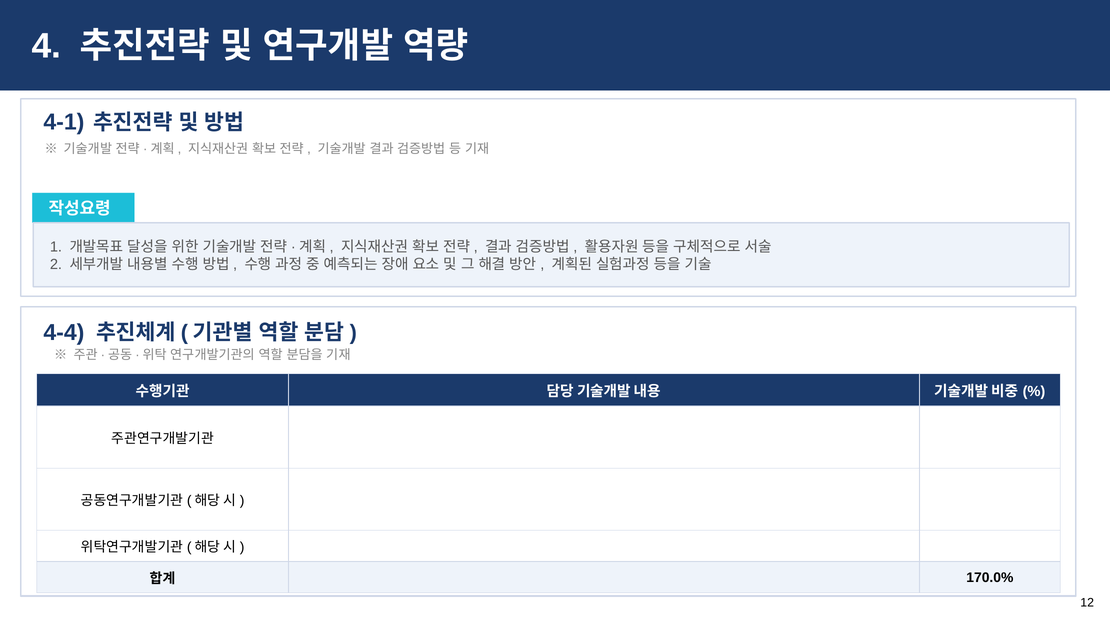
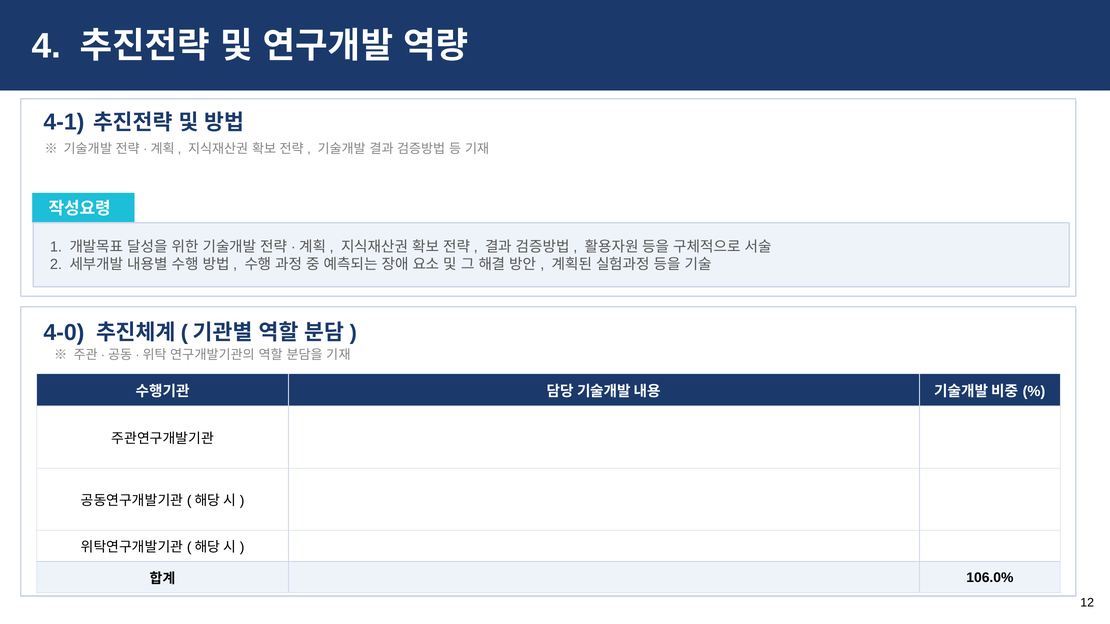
4-4: 4-4 -> 4-0
170.0%: 170.0% -> 106.0%
